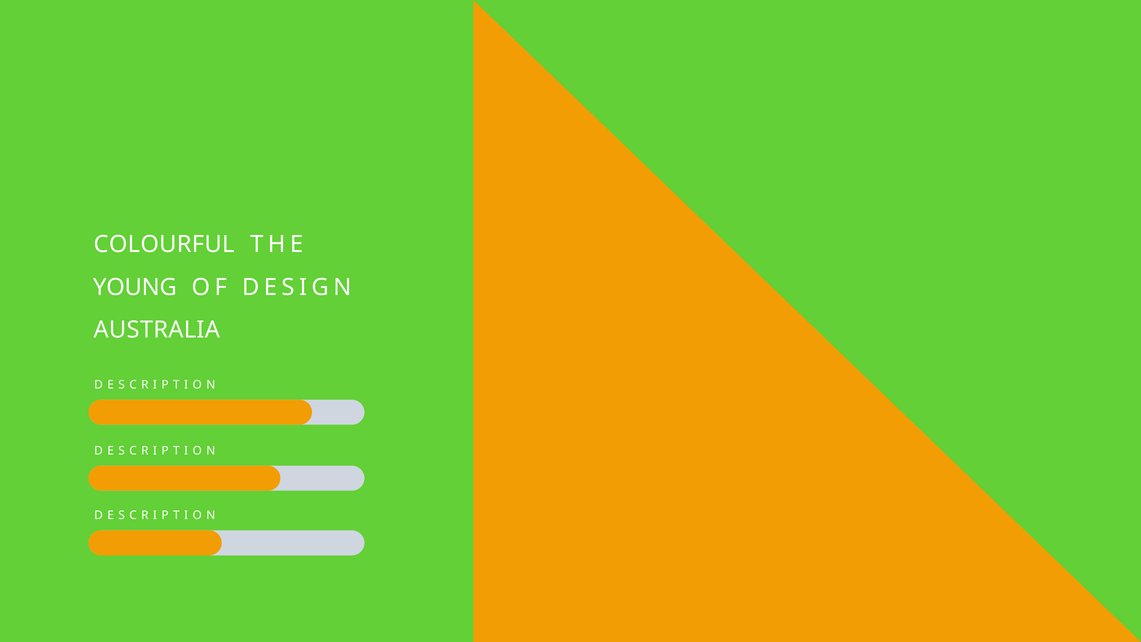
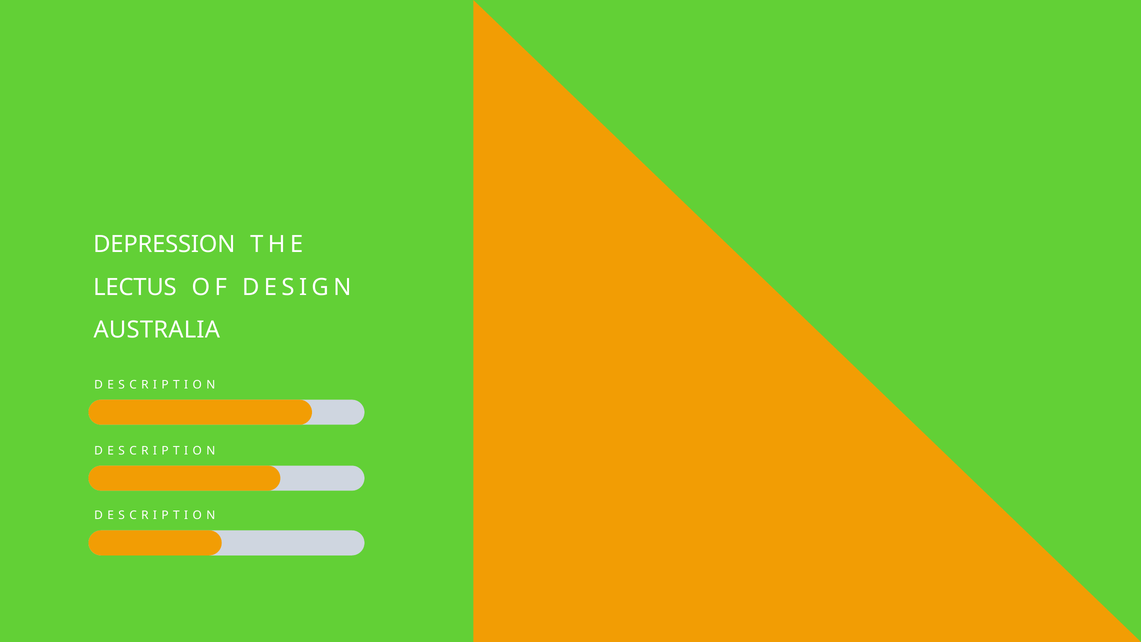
COLOURFUL: COLOURFUL -> DEPRESSION
YOUNG: YOUNG -> LECTUS
